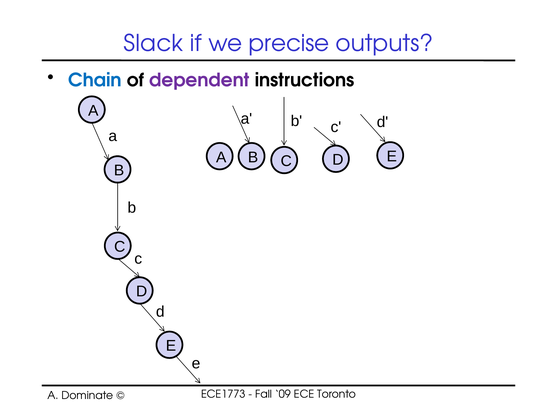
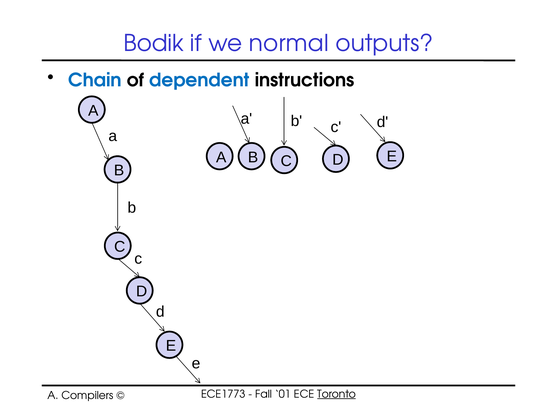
Slack: Slack -> Bodik
precise: precise -> normal
dependent colour: purple -> blue
Dominate: Dominate -> Compilers
09: 09 -> 01
Toronto underline: none -> present
